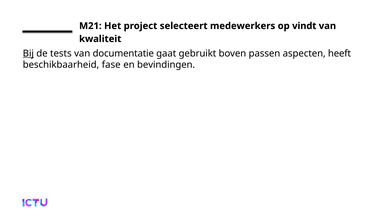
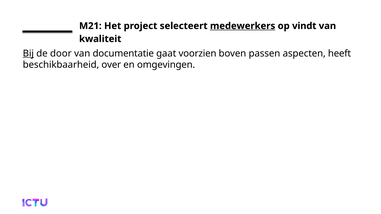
medewerkers underline: none -> present
tests: tests -> door
gebruikt: gebruikt -> voorzien
fase: fase -> over
bevindingen: bevindingen -> omgevingen
